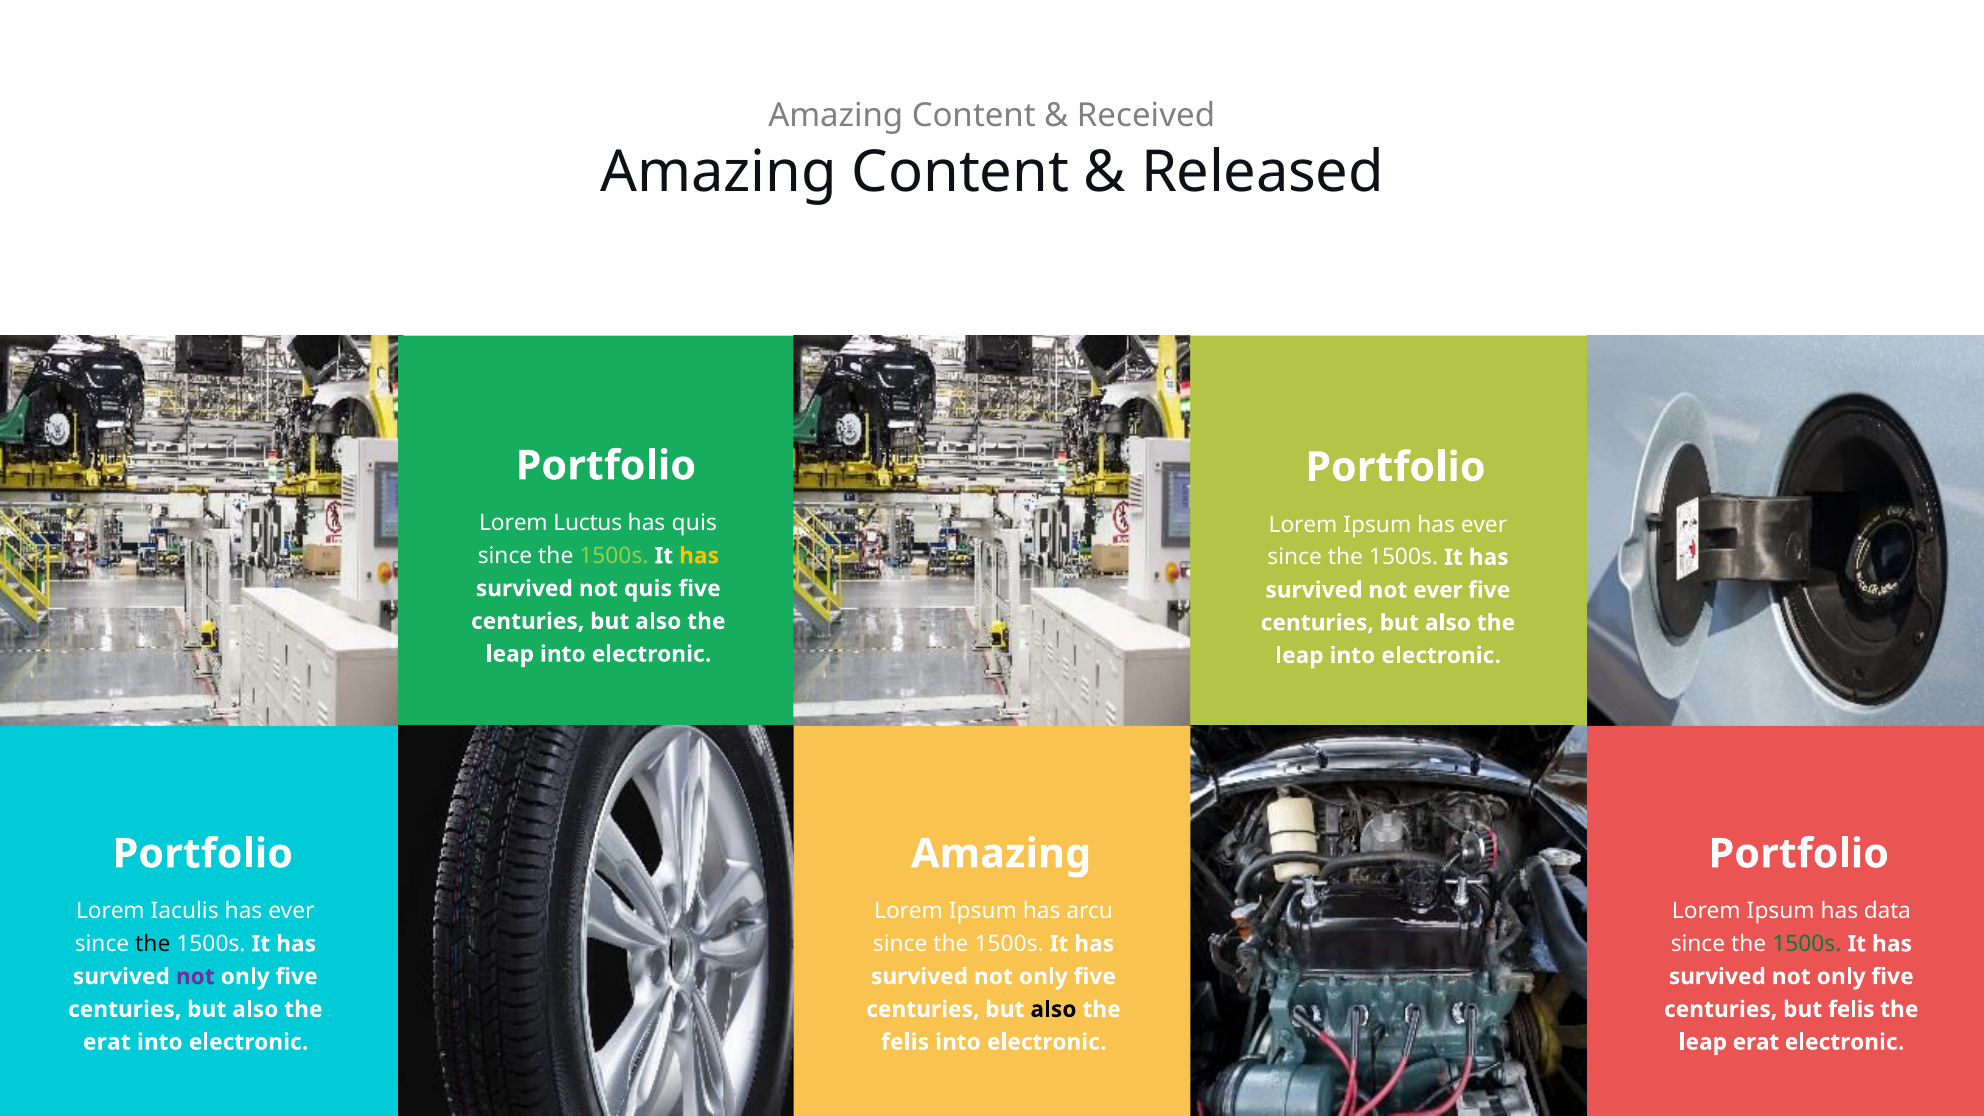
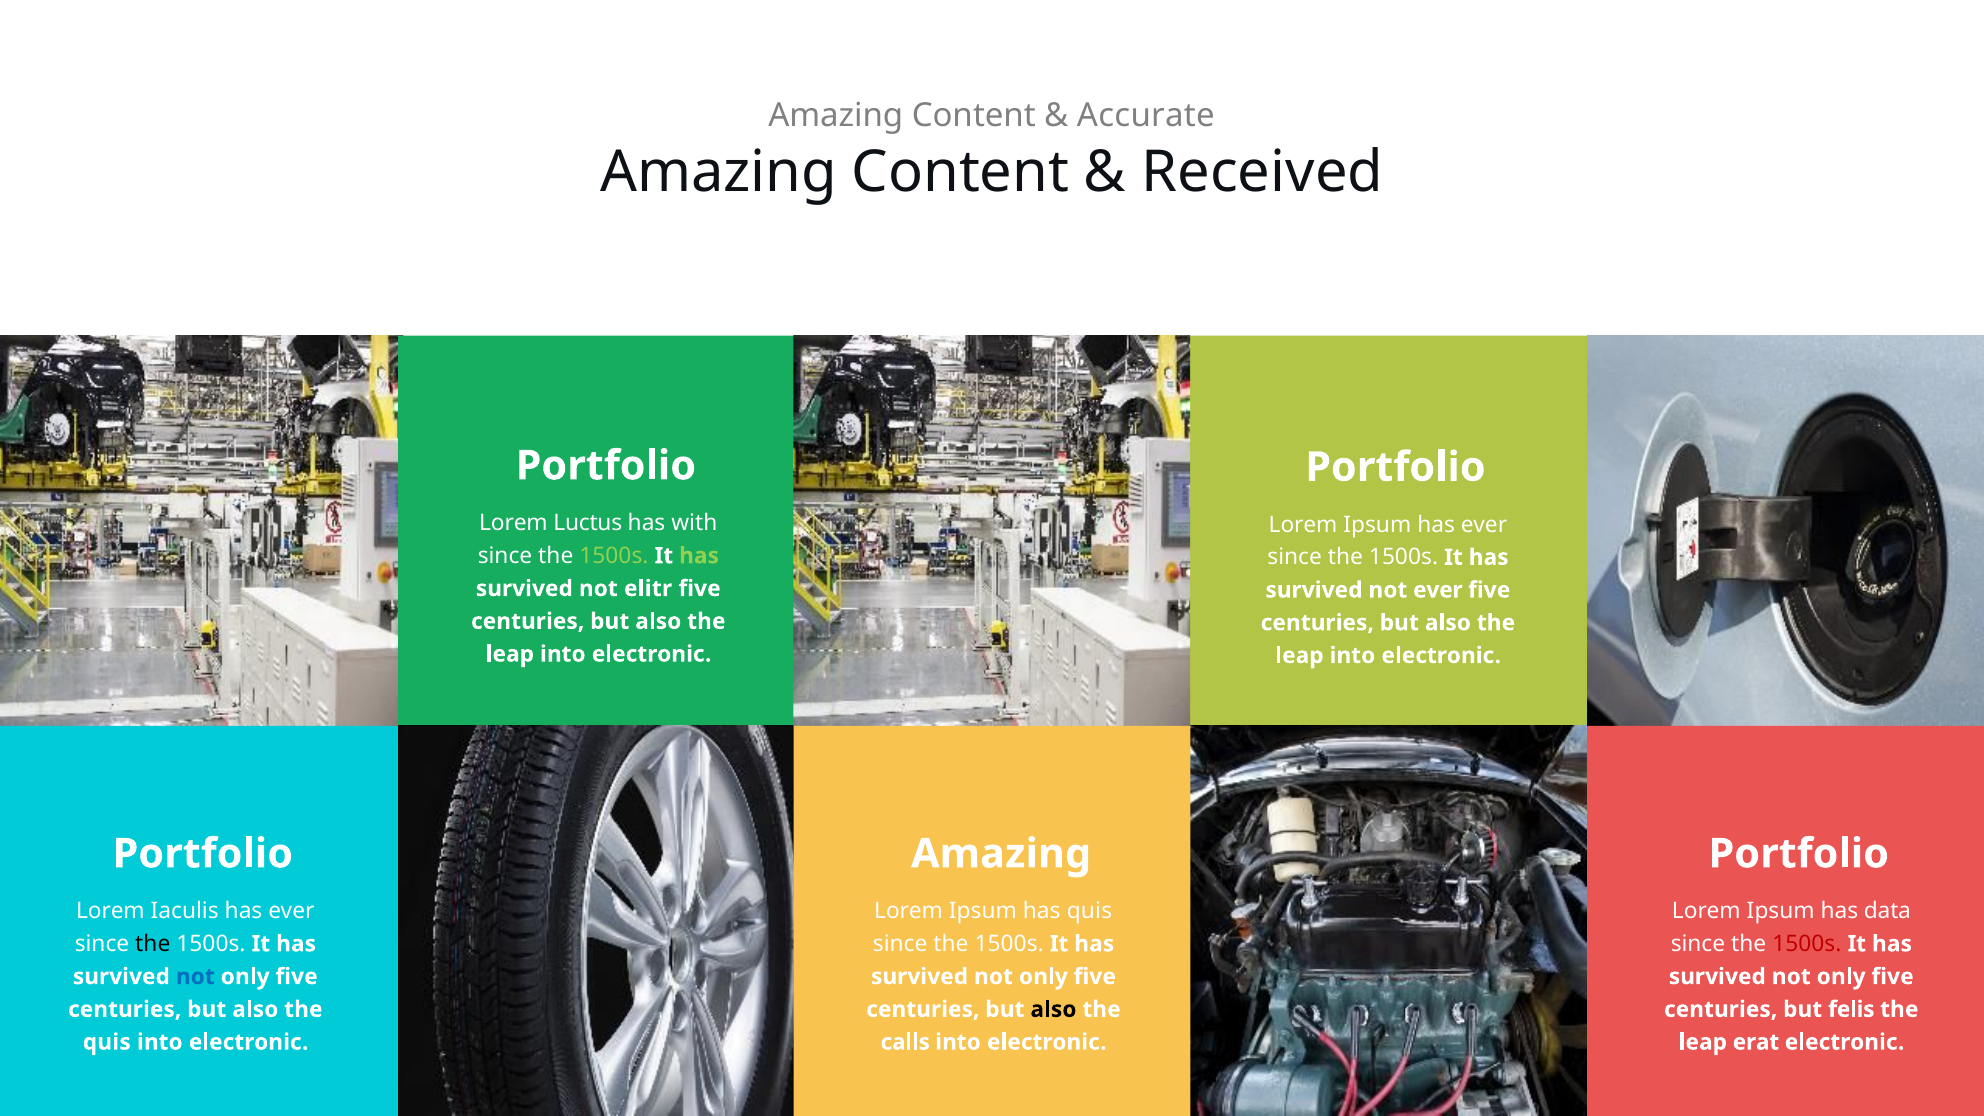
Received: Received -> Accurate
Released: Released -> Received
has quis: quis -> with
has at (699, 556) colour: yellow -> light green
not quis: quis -> elitr
has arcu: arcu -> quis
1500s at (1807, 944) colour: green -> red
not at (195, 977) colour: purple -> blue
erat at (107, 1042): erat -> quis
felis at (905, 1042): felis -> calls
